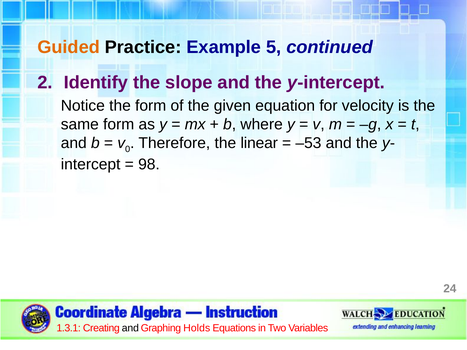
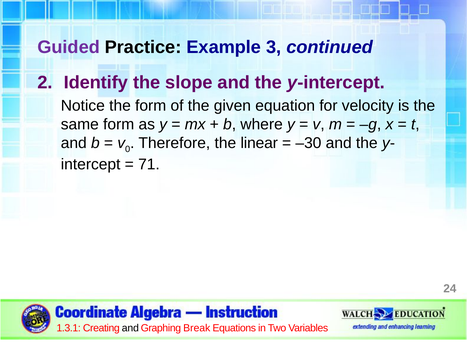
Guided colour: orange -> purple
5: 5 -> 3
–53: –53 -> –30
98: 98 -> 71
Holds: Holds -> Break
